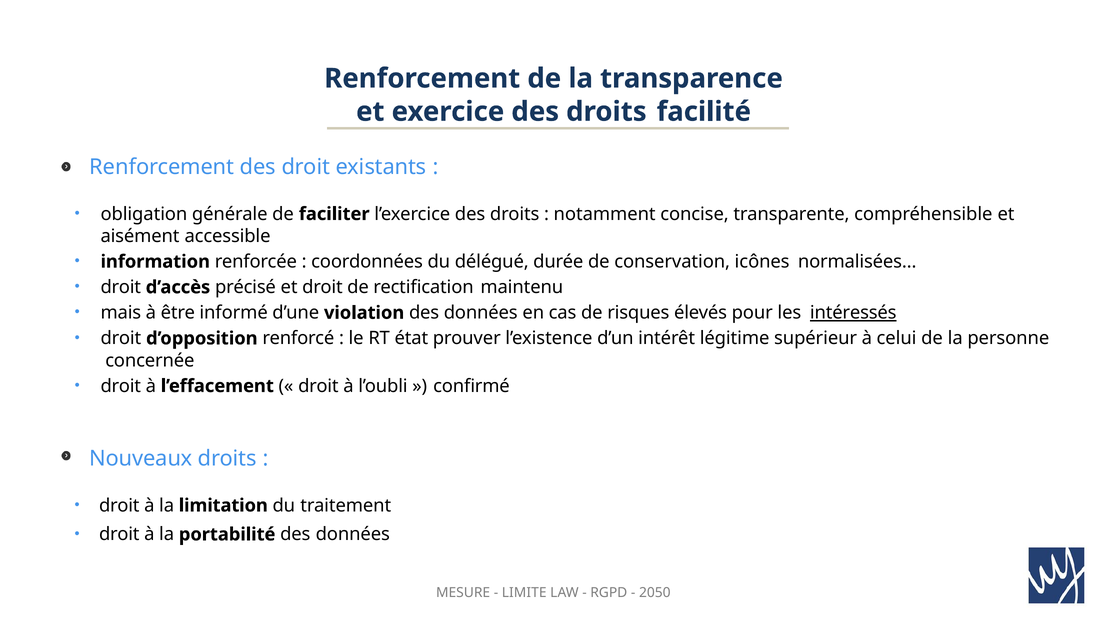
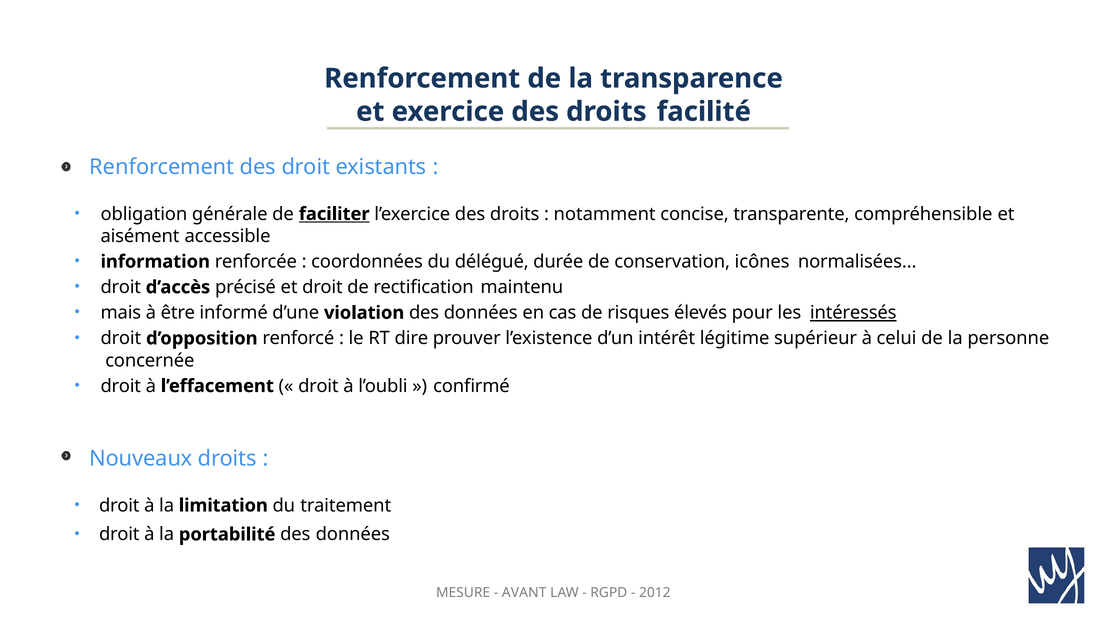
faciliter underline: none -> present
état: état -> dire
LIMITE: LIMITE -> AVANT
2050: 2050 -> 2012
